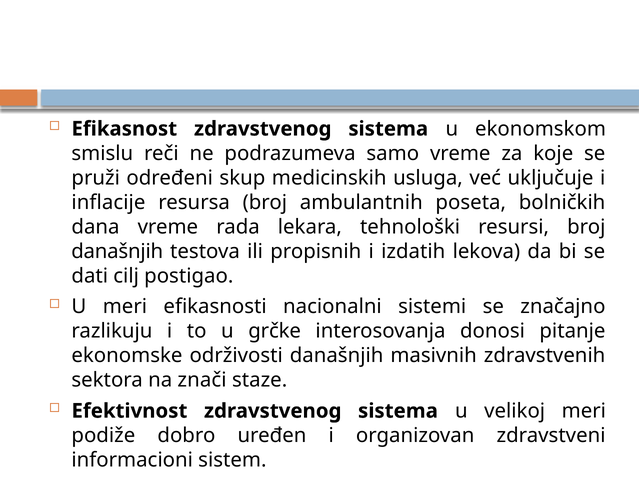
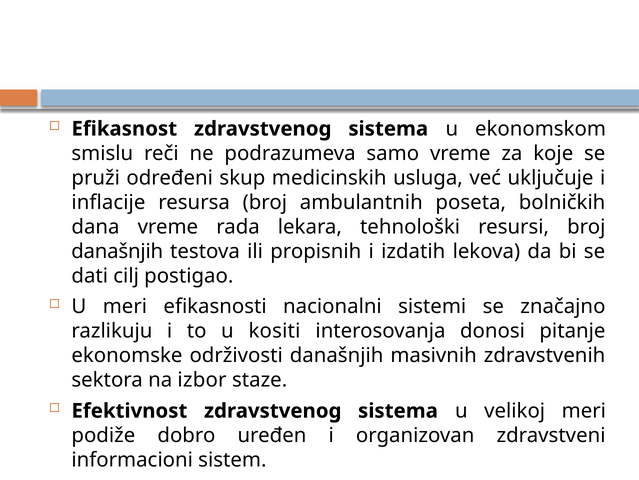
grčke: grčke -> kositi
znači: znači -> izbor
